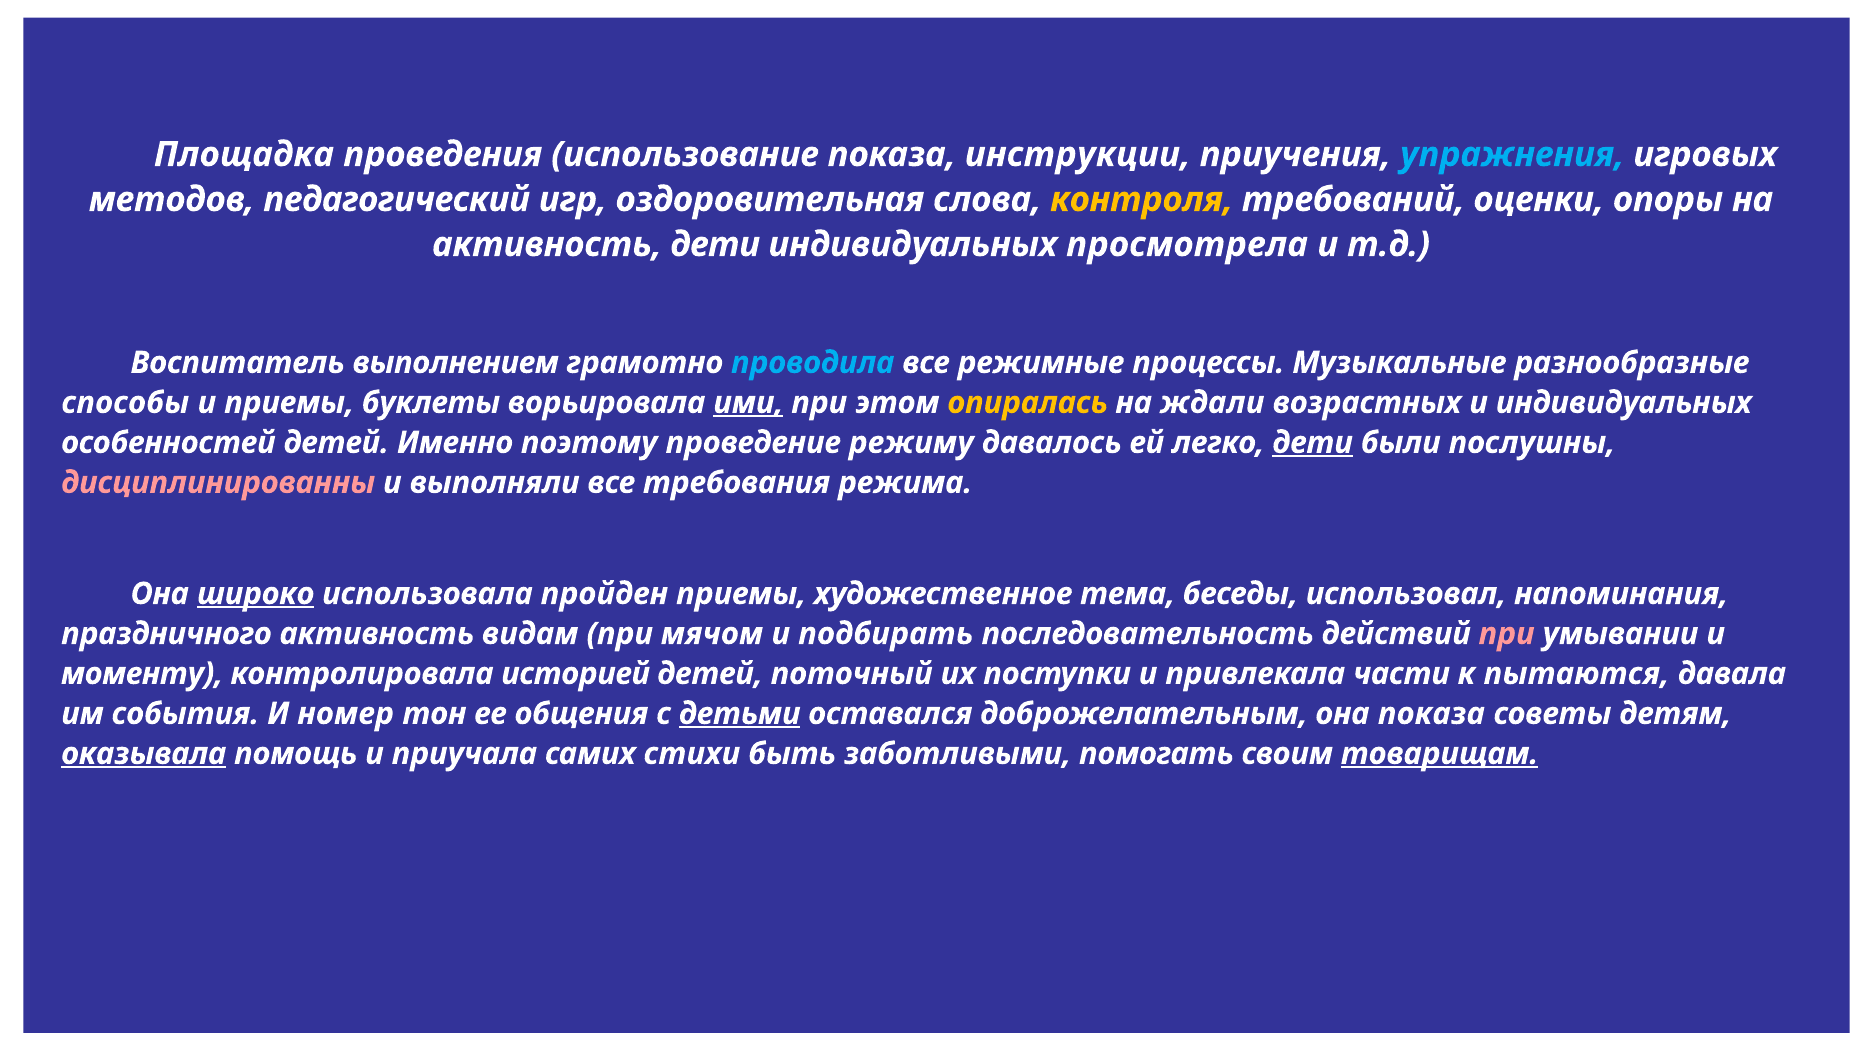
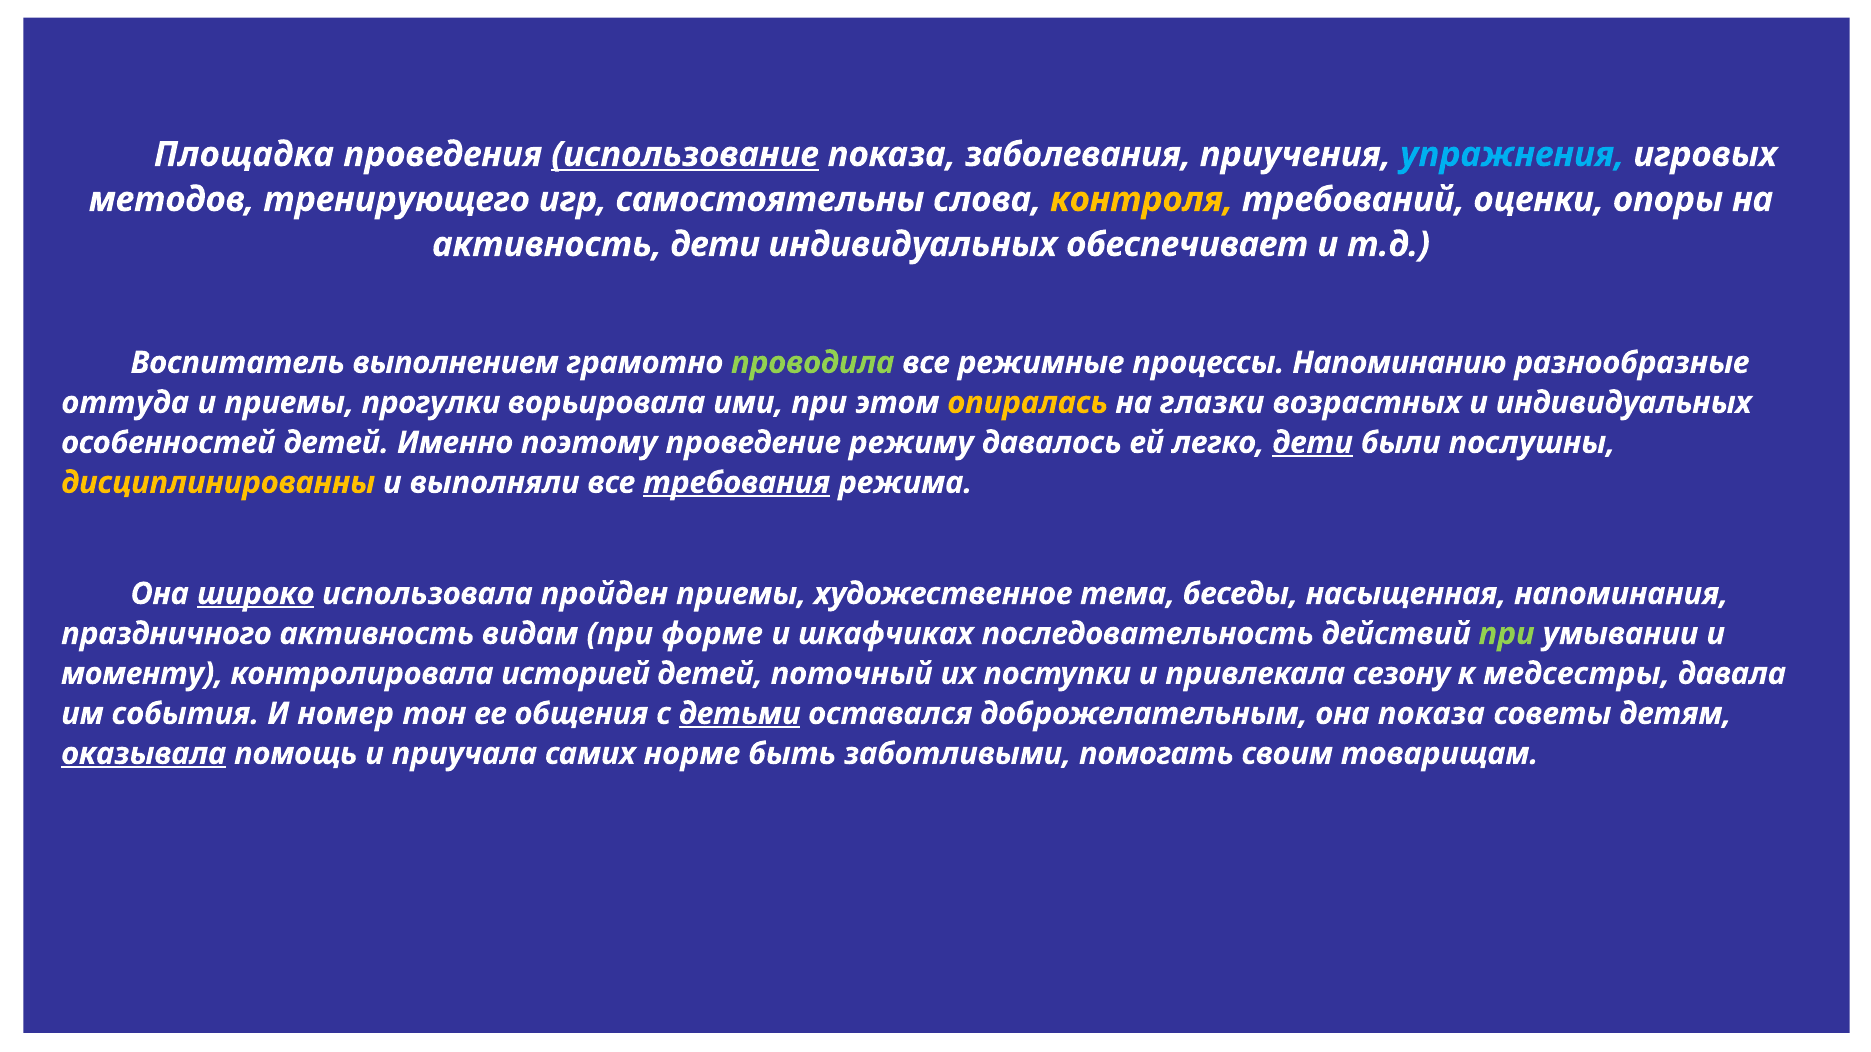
использование underline: none -> present
инструкции: инструкции -> заболевания
педагогический: педагогический -> тренирующего
оздоровительная: оздоровительная -> самостоятельны
просмотрела: просмотрела -> обеспечивает
проводила colour: light blue -> light green
Музыкальные: Музыкальные -> Напоминанию
способы: способы -> оттуда
буклеты: буклеты -> прогулки
ими underline: present -> none
ждали: ждали -> глазки
дисциплинированны colour: pink -> yellow
требования underline: none -> present
использовал: использовал -> насыщенная
мячом: мячом -> форме
подбирать: подбирать -> шкафчиках
при at (1507, 634) colour: pink -> light green
части: части -> сезону
пытаются: пытаются -> медсестры
стихи: стихи -> норме
товарищам underline: present -> none
